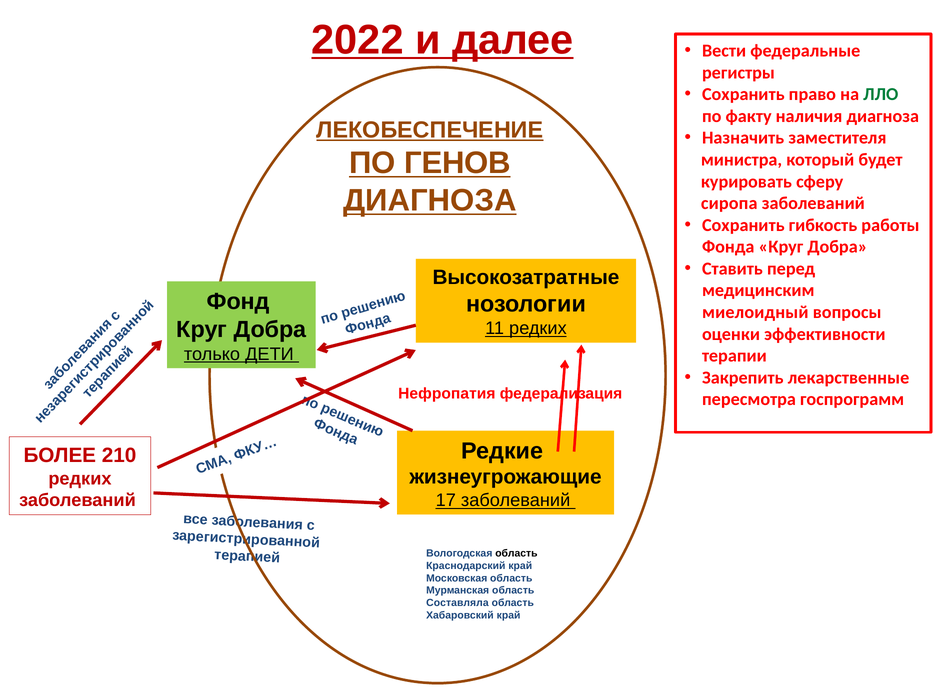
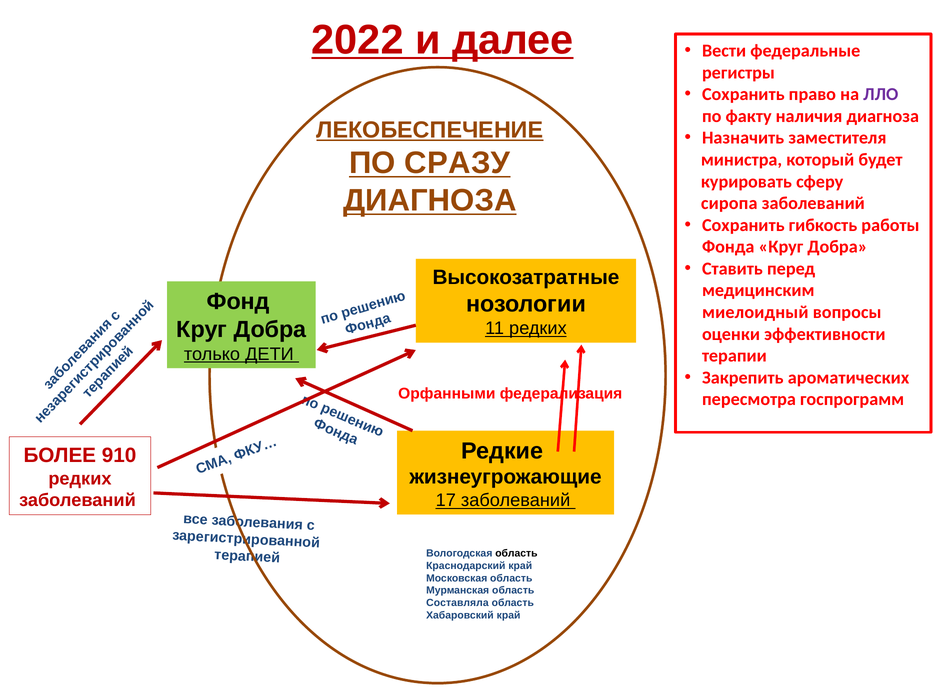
ЛЛО colour: green -> purple
ГЕНОВ: ГЕНОВ -> СРАЗУ
лекарственные: лекарственные -> ароматических
Нефропатия: Нефропатия -> Орфанными
210: 210 -> 910
